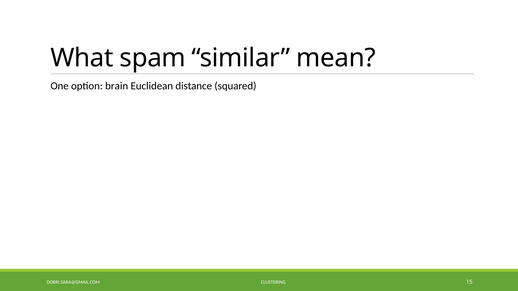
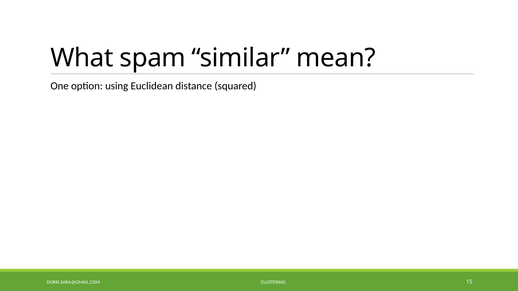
brain: brain -> using
